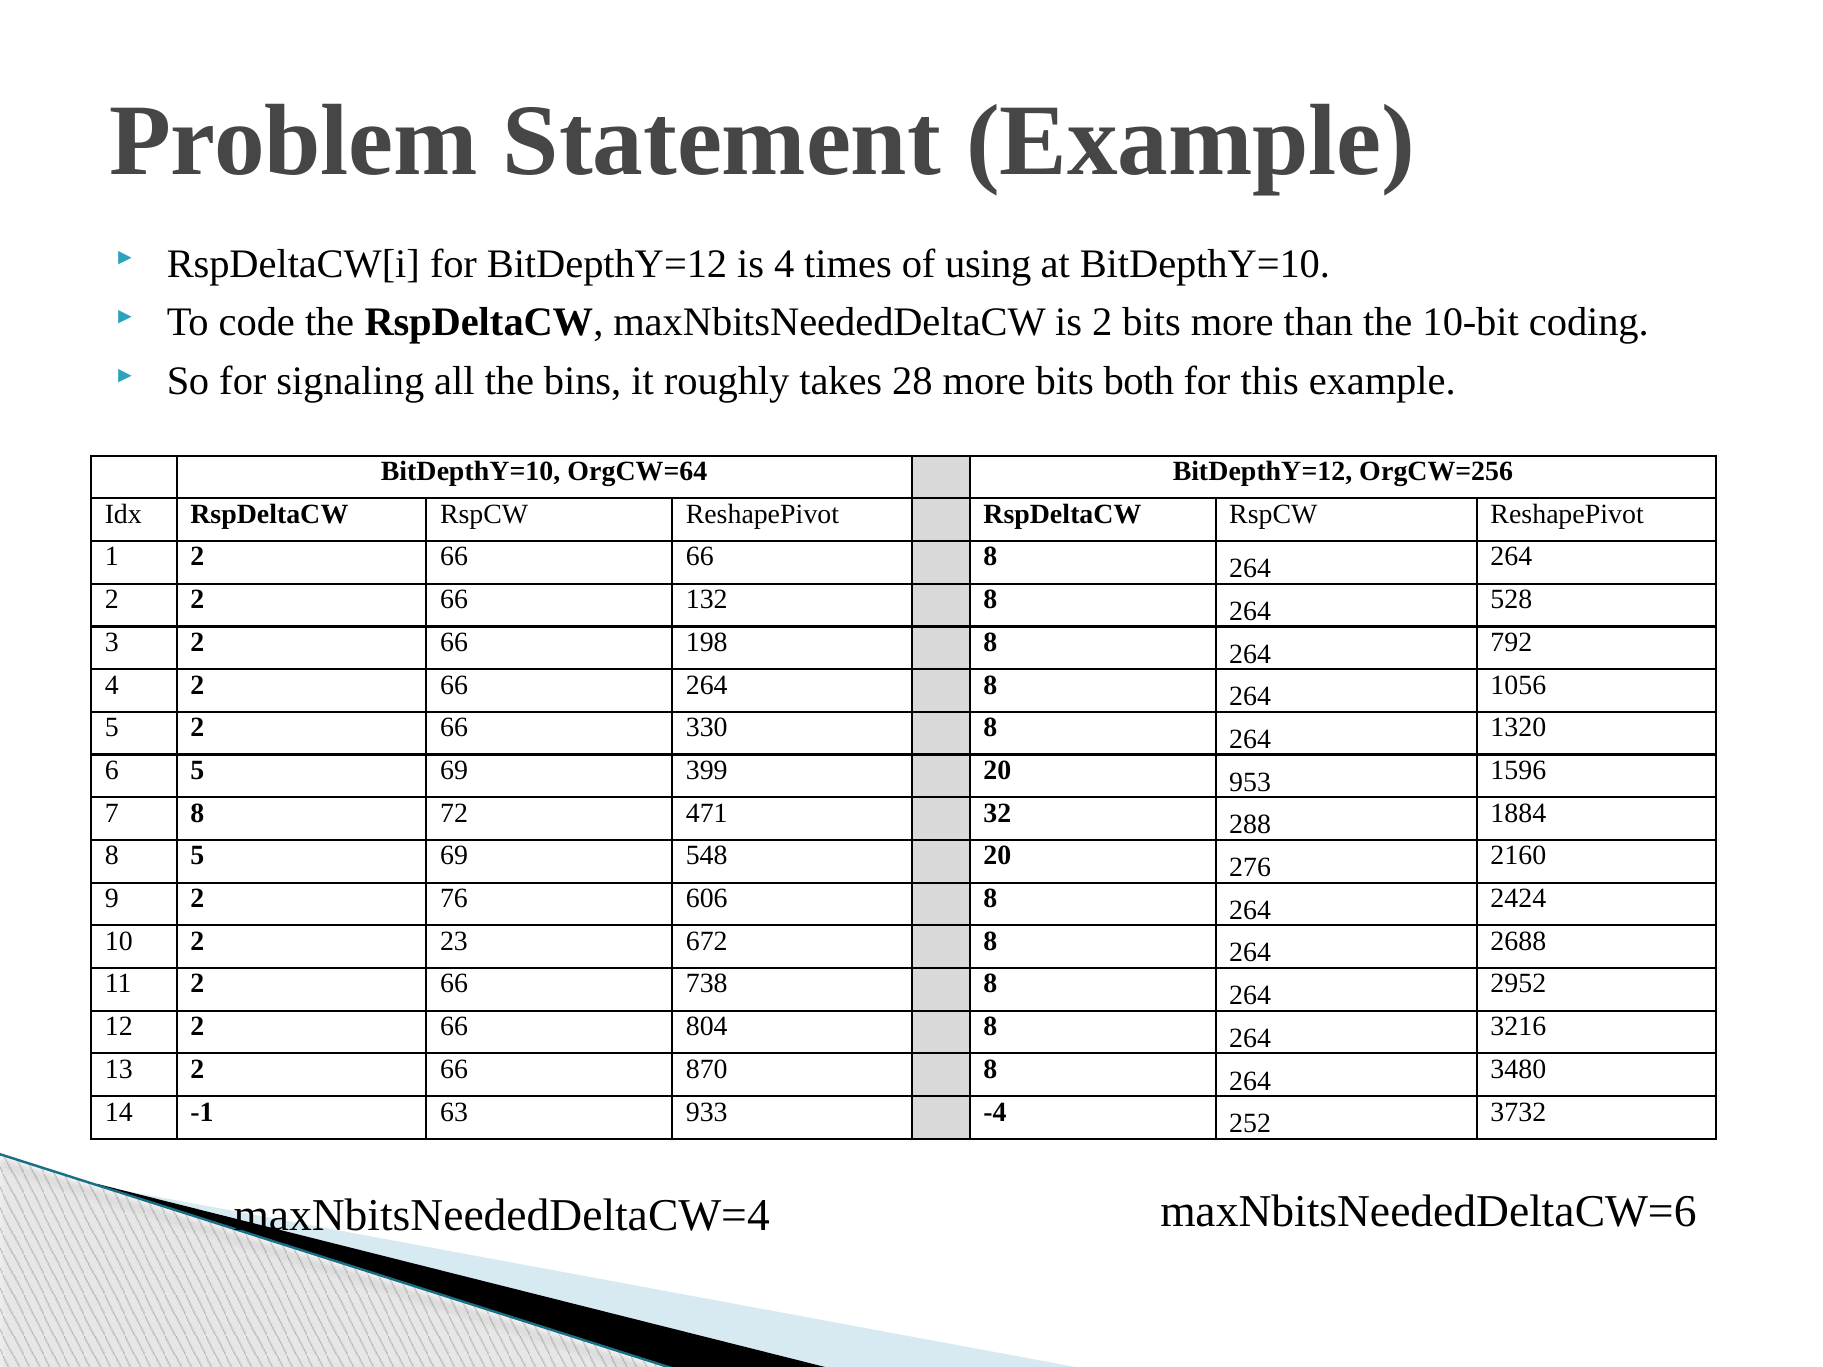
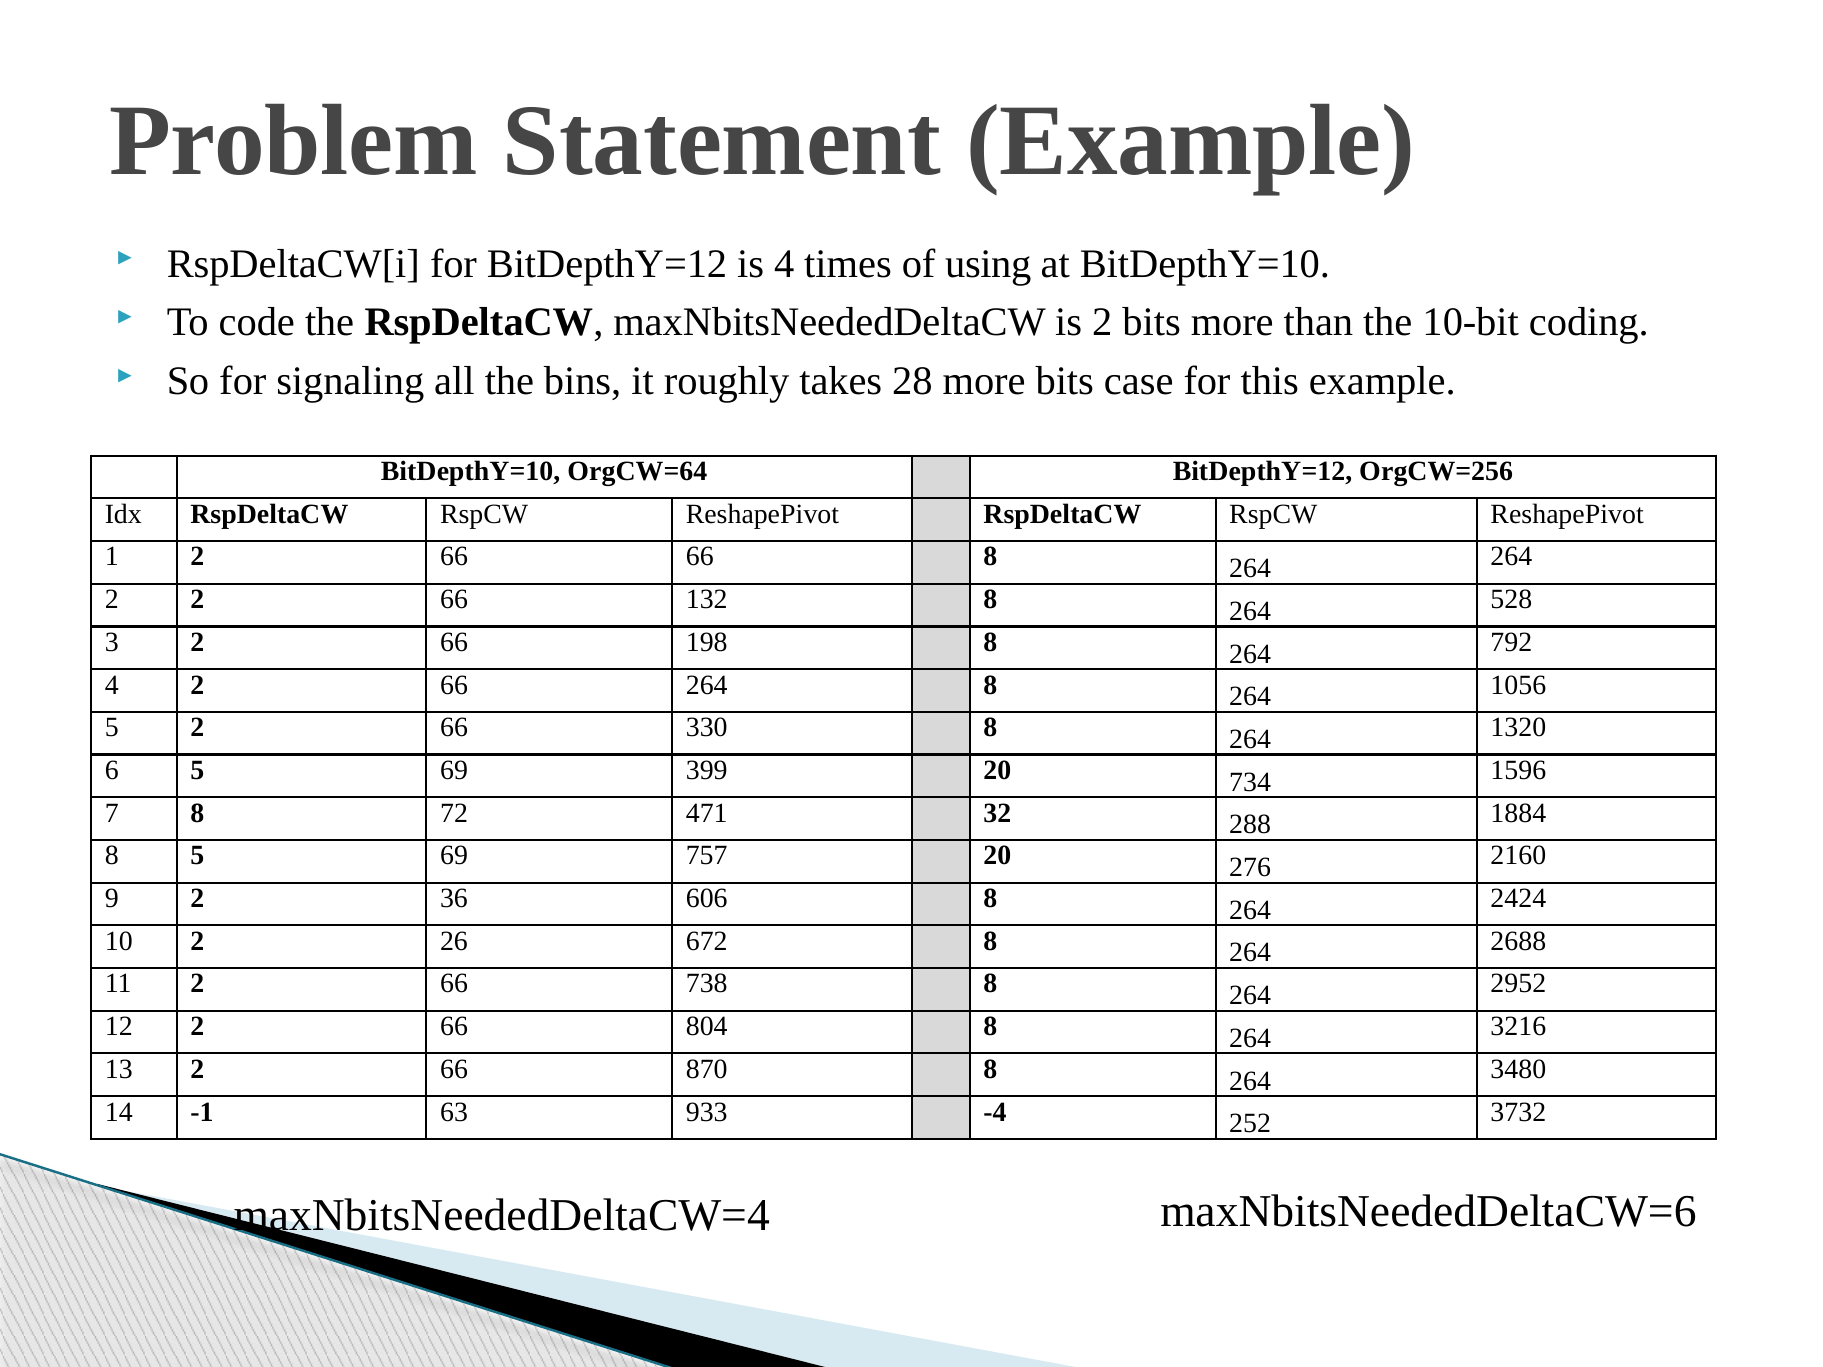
both: both -> case
953: 953 -> 734
548: 548 -> 757
76: 76 -> 36
23: 23 -> 26
